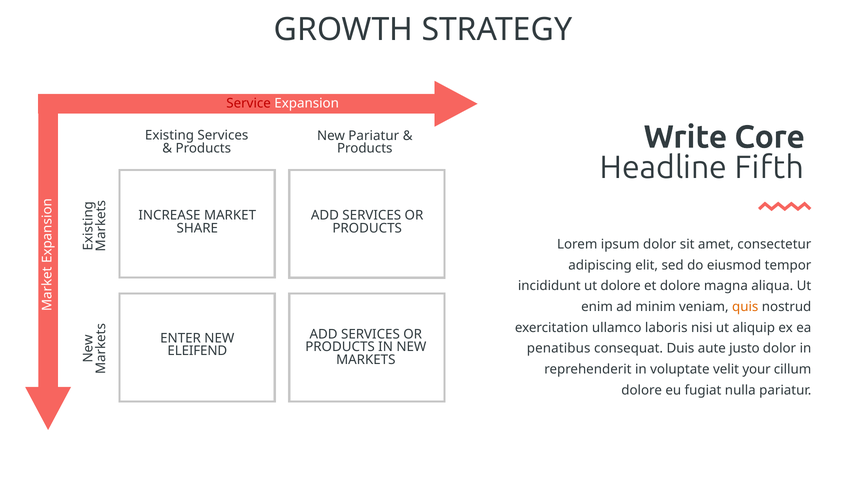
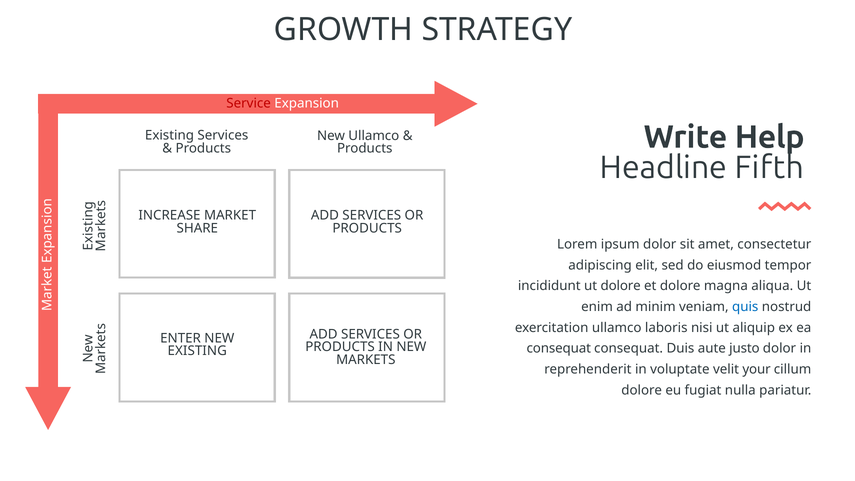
New Pariatur: Pariatur -> Ullamco
Core: Core -> Help
quis colour: orange -> blue
penatibus at (559, 348): penatibus -> consequat
ELEIFEND at (197, 351): ELEIFEND -> EXISTING
